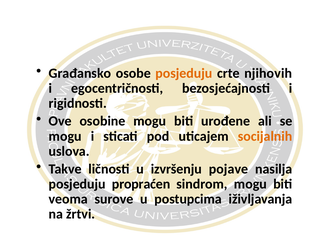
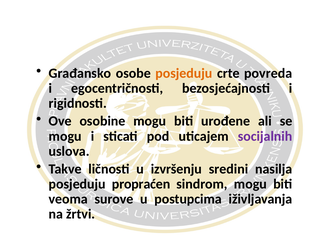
njihovih: njihovih -> povreda
socijalnih colour: orange -> purple
pojave: pojave -> sredini
